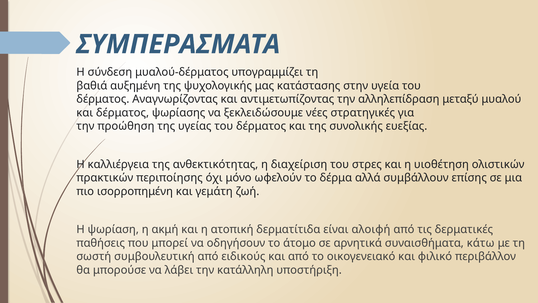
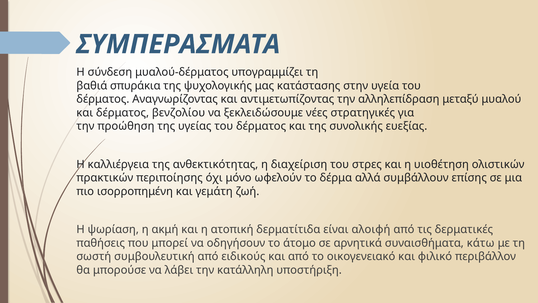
αυξημένη: αυξημένη -> σπυράκια
ψωρίασης: ψωρίασης -> βενζολίου
